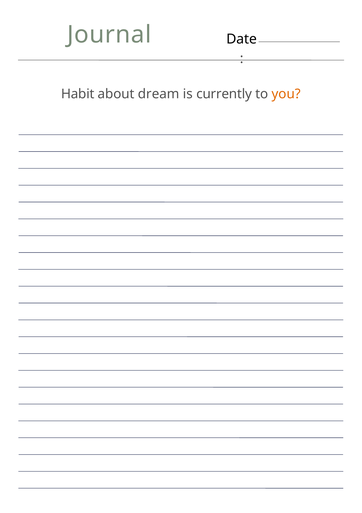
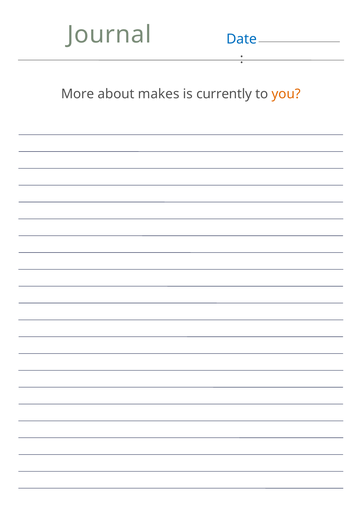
Date colour: black -> blue
Habit: Habit -> More
dream: dream -> makes
